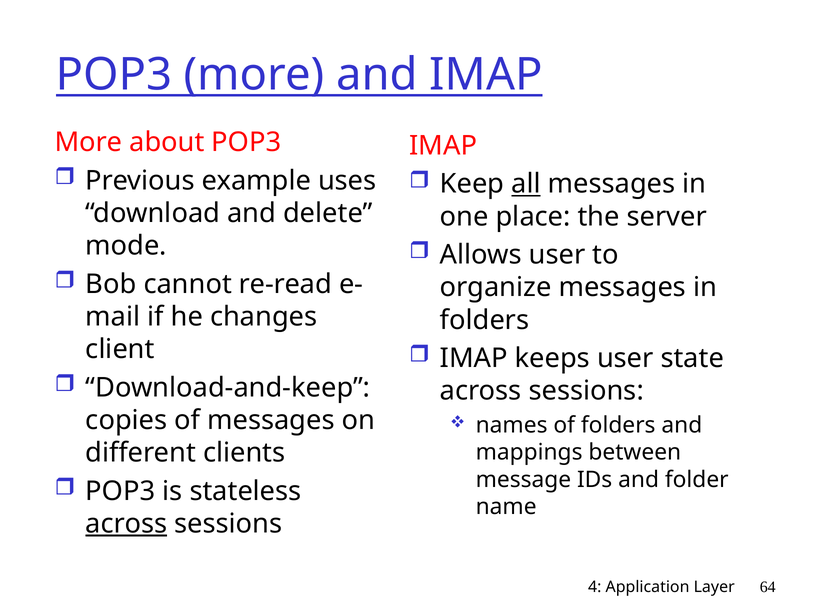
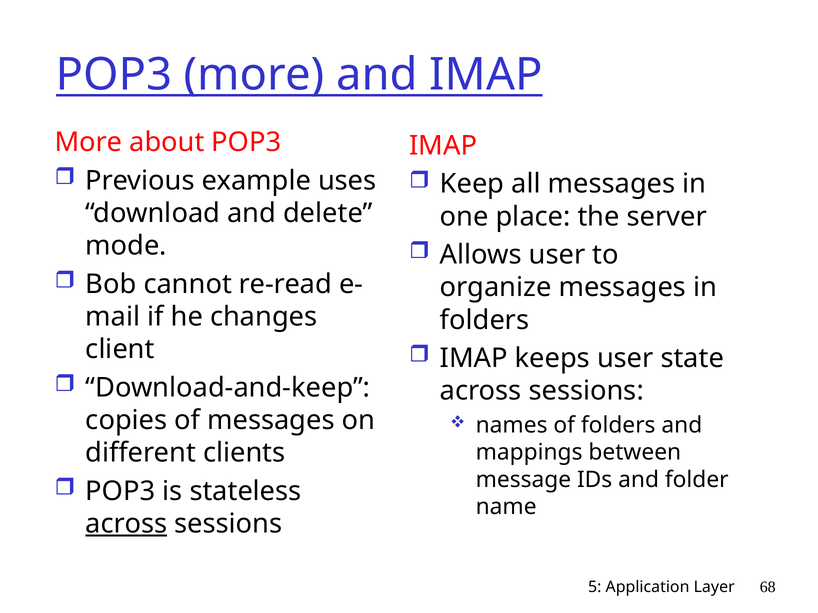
all underline: present -> none
4: 4 -> 5
64: 64 -> 68
